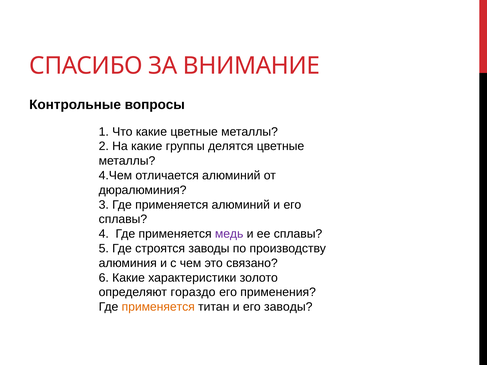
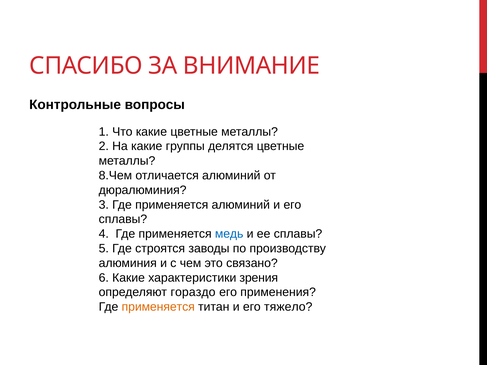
4.Чем: 4.Чем -> 8.Чем
медь colour: purple -> blue
золото: золото -> зрения
его заводы: заводы -> тяжело
